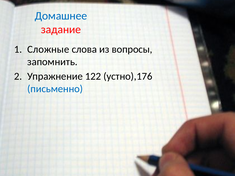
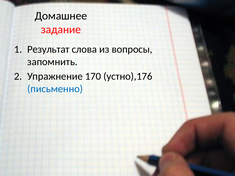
Домашнее colour: blue -> black
Сложные: Сложные -> Результат
122: 122 -> 170
